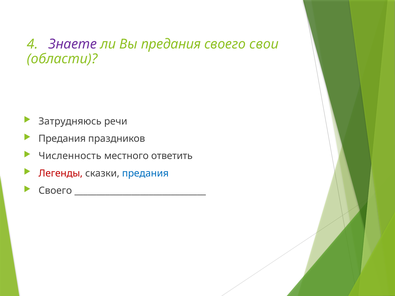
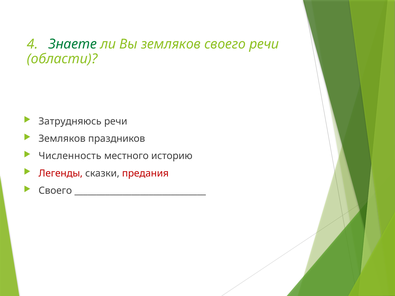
Знаете colour: purple -> green
Вы предания: предания -> земляков
своего свои: свои -> речи
Предания at (62, 139): Предания -> Земляков
ответить: ответить -> историю
предания at (145, 173) colour: blue -> red
